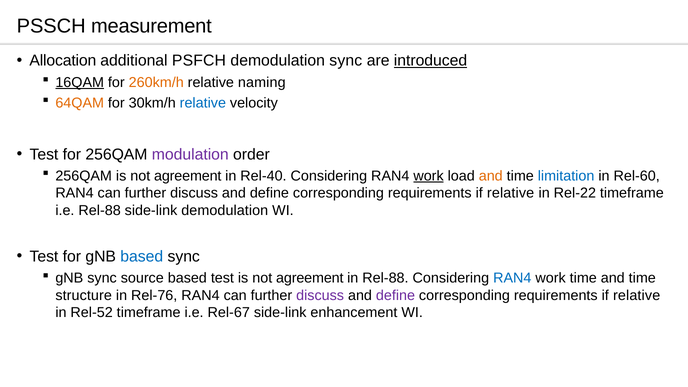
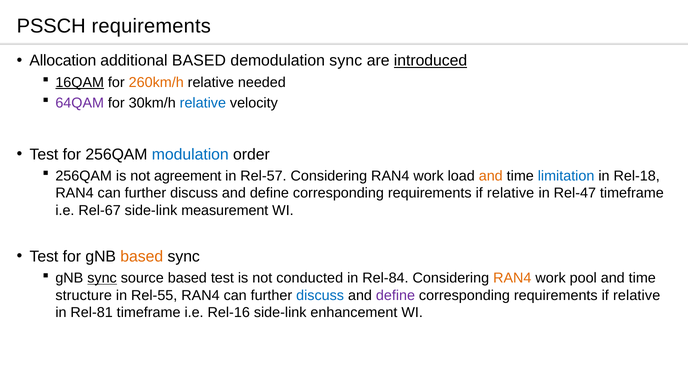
PSSCH measurement: measurement -> requirements
additional PSFCH: PSFCH -> BASED
naming: naming -> needed
64QAM colour: orange -> purple
modulation colour: purple -> blue
Rel-40: Rel-40 -> Rel-57
work at (429, 176) underline: present -> none
Rel-60: Rel-60 -> Rel-18
Rel-22: Rel-22 -> Rel-47
i.e Rel-88: Rel-88 -> Rel-67
side-link demodulation: demodulation -> measurement
based at (142, 257) colour: blue -> orange
sync at (102, 278) underline: none -> present
test is not agreement: agreement -> conducted
in Rel-88: Rel-88 -> Rel-84
RAN4 at (512, 278) colour: blue -> orange
work time: time -> pool
Rel-76: Rel-76 -> Rel-55
discuss at (320, 295) colour: purple -> blue
Rel-52: Rel-52 -> Rel-81
Rel-67: Rel-67 -> Rel-16
